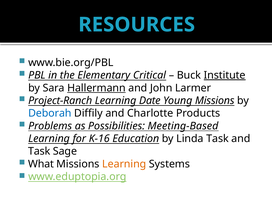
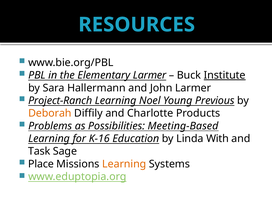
Elementary Critical: Critical -> Larmer
Hallermann underline: present -> none
Date: Date -> Noel
Young Missions: Missions -> Previous
Deborah colour: blue -> orange
Linda Task: Task -> With
What: What -> Place
